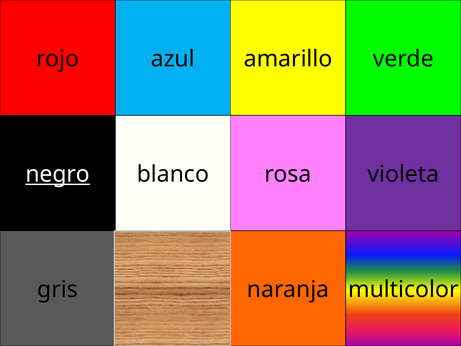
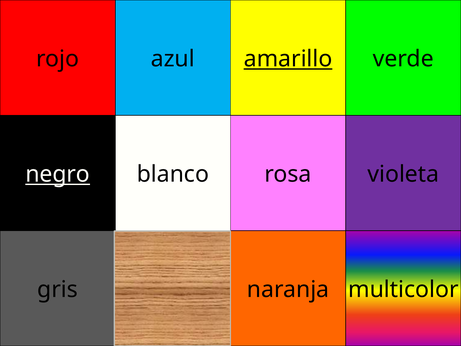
amarillo underline: none -> present
